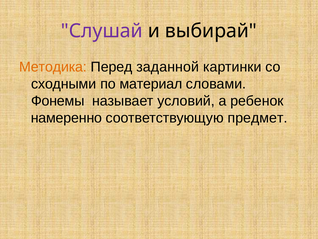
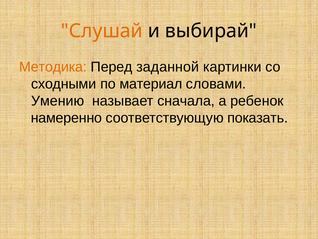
Слушай colour: purple -> orange
Фонемы: Фонемы -> Умению
условий: условий -> сначала
предмет: предмет -> показать
